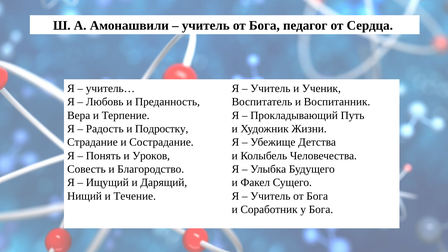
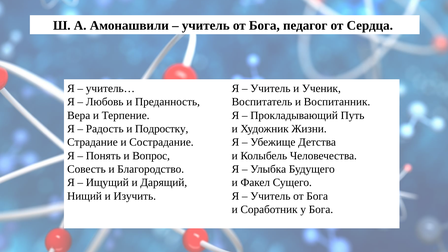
Уроков: Уроков -> Вопрос
Течение: Течение -> Изучить
